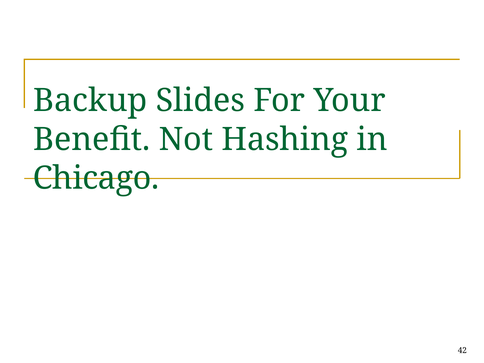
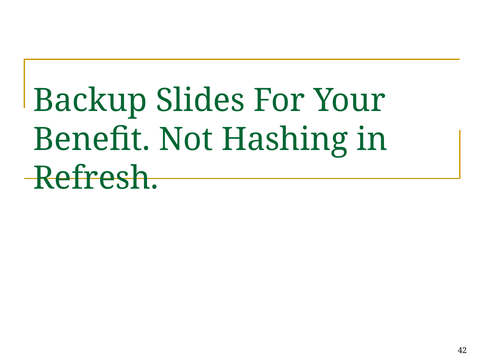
Chicago: Chicago -> Refresh
